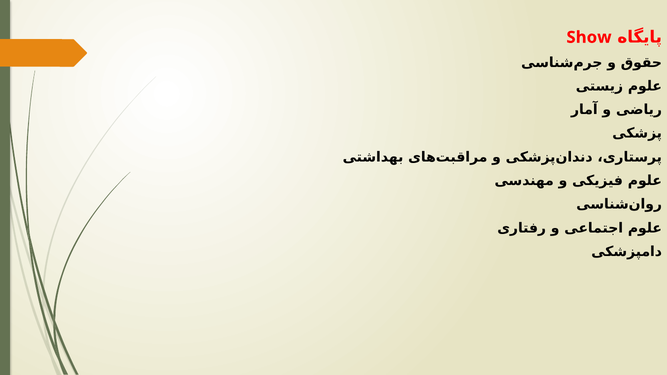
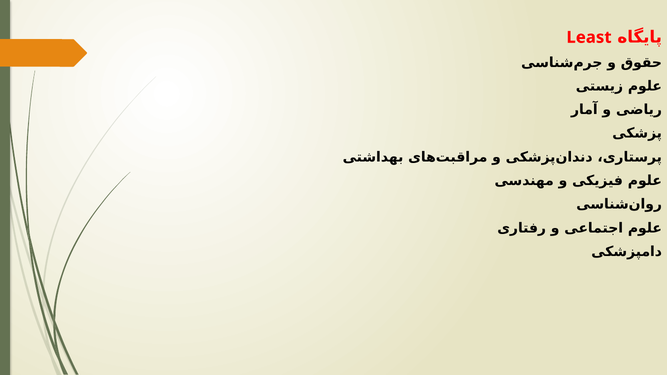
Show: Show -> Least
